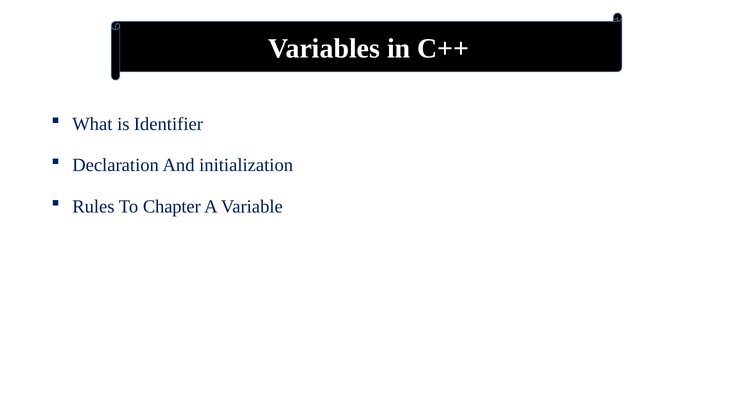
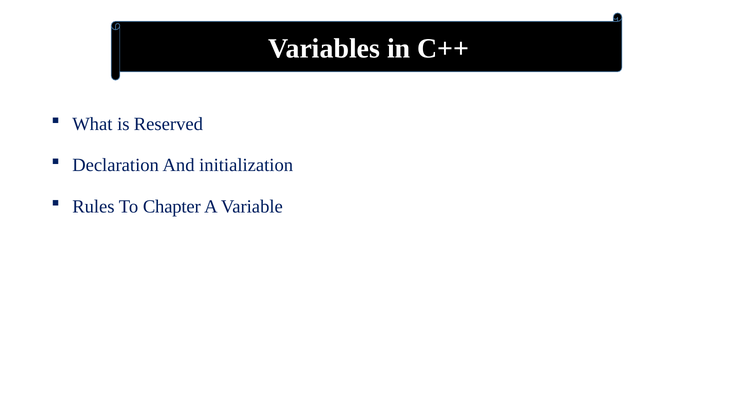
Identifier: Identifier -> Reserved
